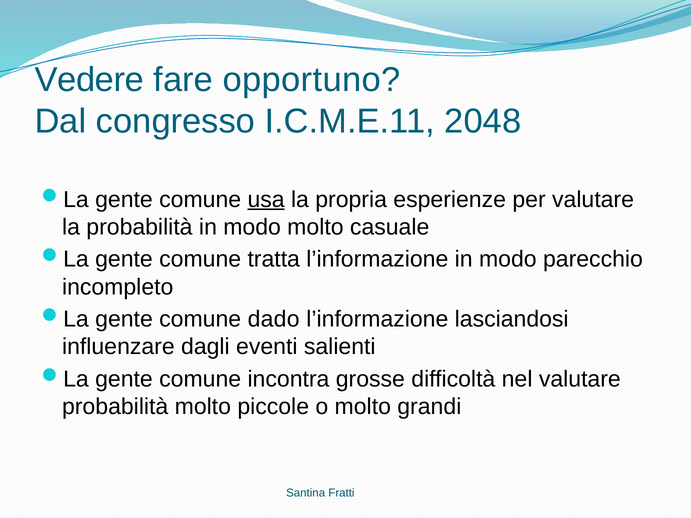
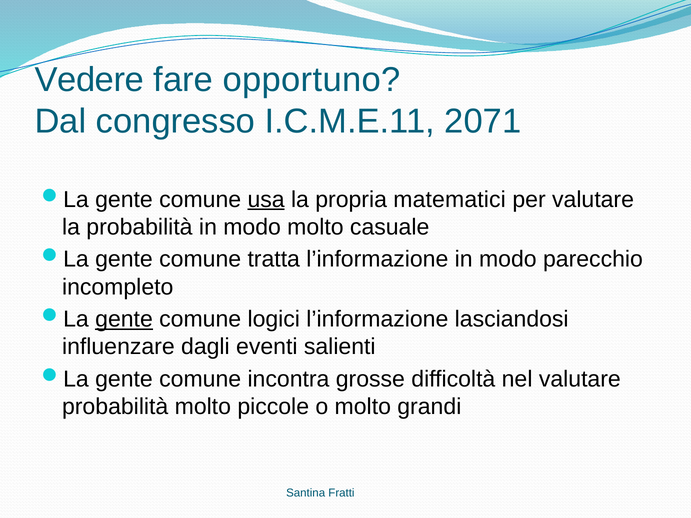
2048: 2048 -> 2071
esperienze: esperienze -> matematici
gente at (124, 319) underline: none -> present
dado: dado -> logici
